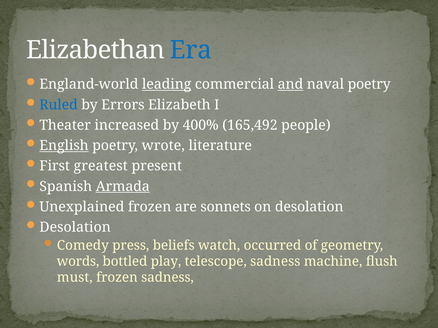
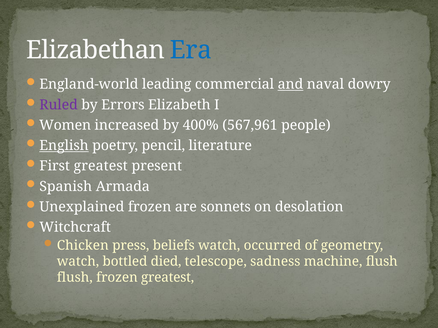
leading underline: present -> none
naval poetry: poetry -> dowry
Ruled colour: blue -> purple
Theater: Theater -> Women
165,492: 165,492 -> 567,961
wrote: wrote -> pencil
Armada underline: present -> none
Desolation at (75, 228): Desolation -> Witchcraft
Comedy: Comedy -> Chicken
words at (78, 262): words -> watch
play: play -> died
must at (75, 278): must -> flush
frozen sadness: sadness -> greatest
